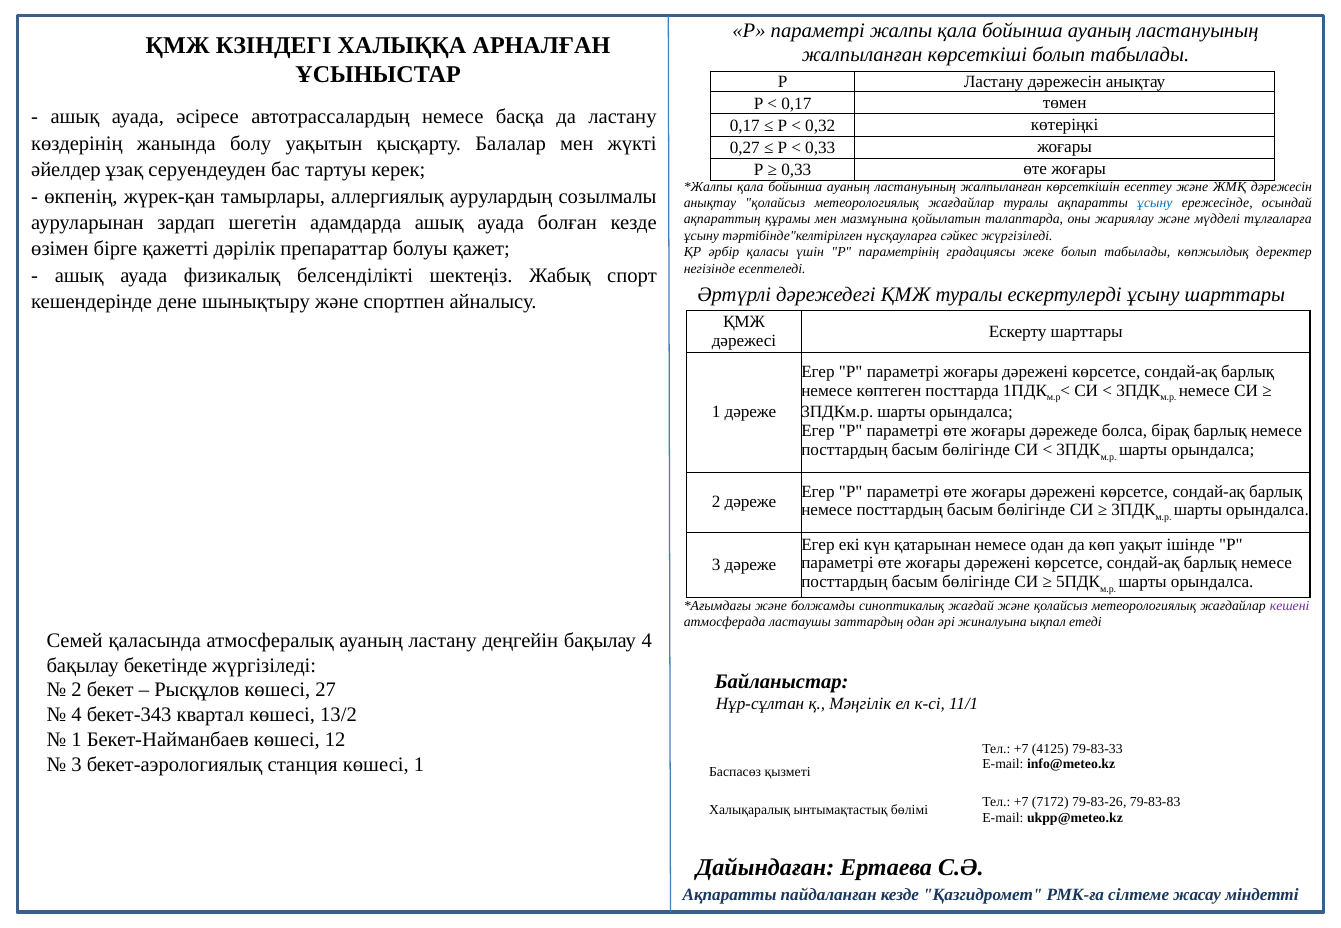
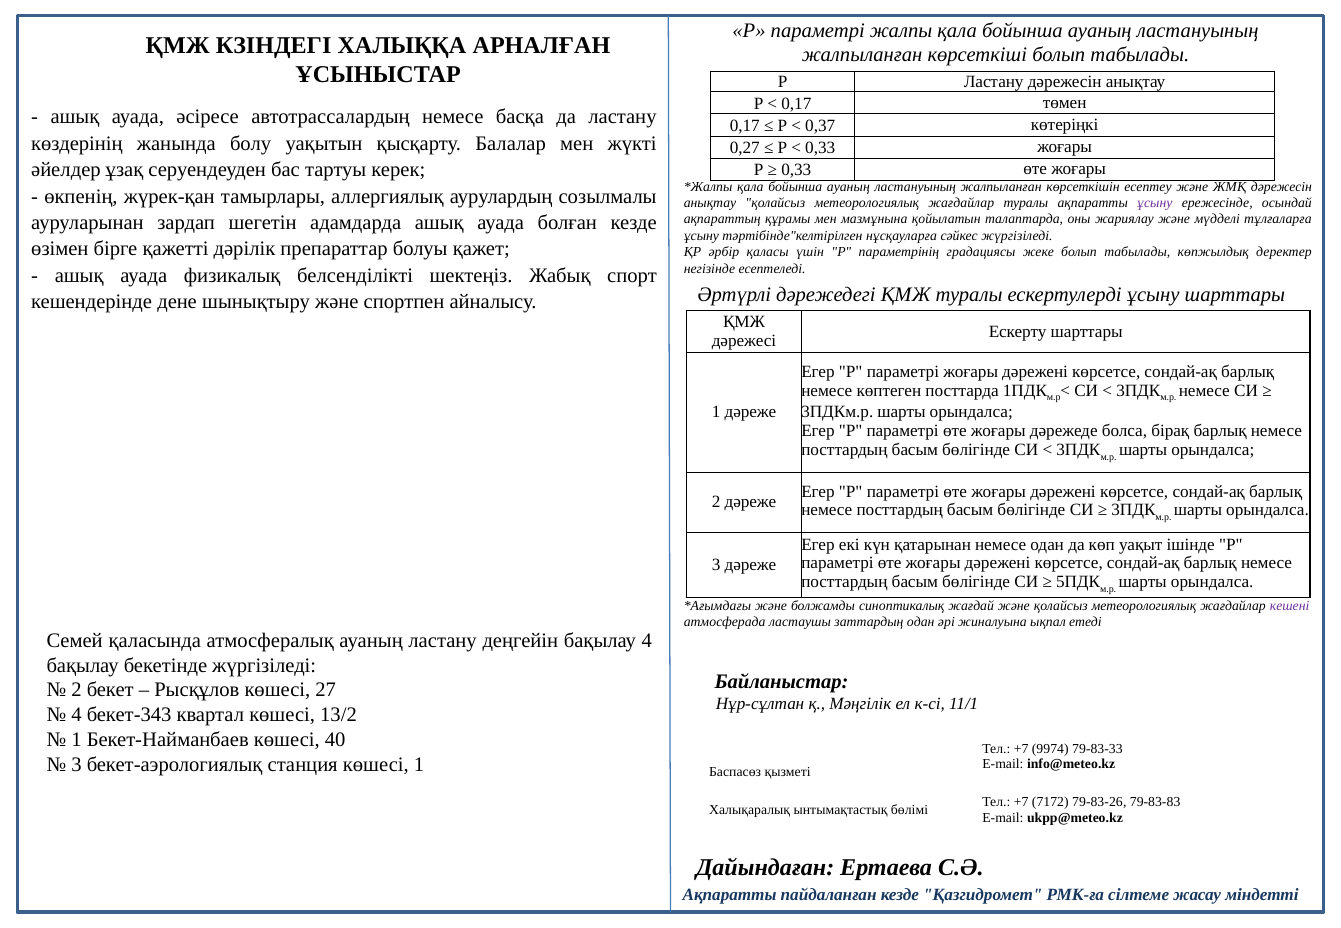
0,32: 0,32 -> 0,37
ұсыну at (1155, 203) colour: blue -> purple
12: 12 -> 40
4125: 4125 -> 9974
